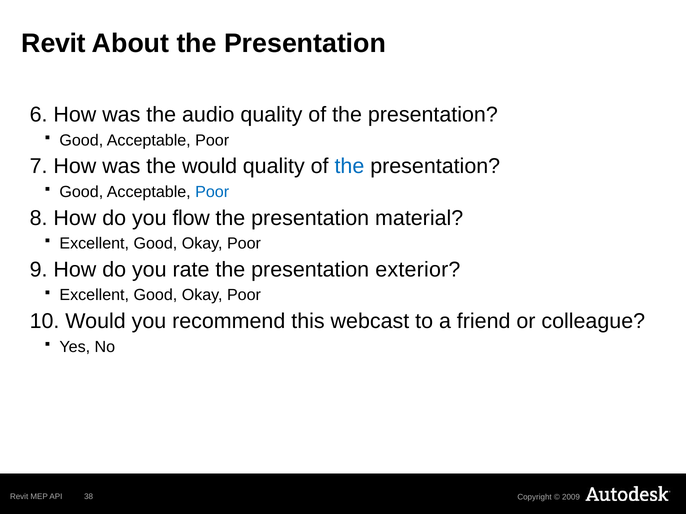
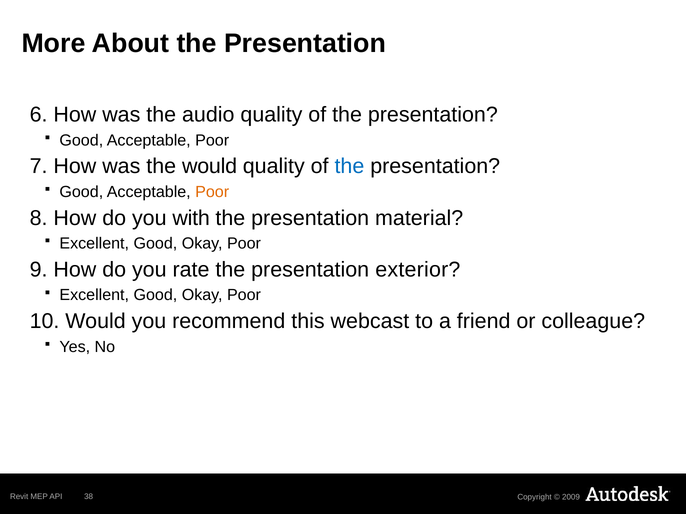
Revit at (54, 43): Revit -> More
Poor at (212, 192) colour: blue -> orange
flow: flow -> with
